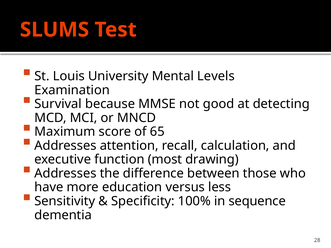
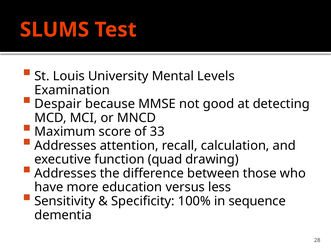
Survival: Survival -> Despair
65: 65 -> 33
most: most -> quad
